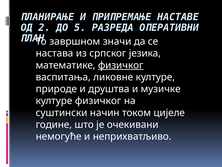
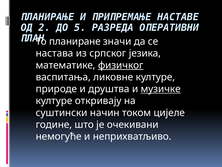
завршном: завршном -> планиране
музичке underline: none -> present
културе физичког: физичког -> откривају
